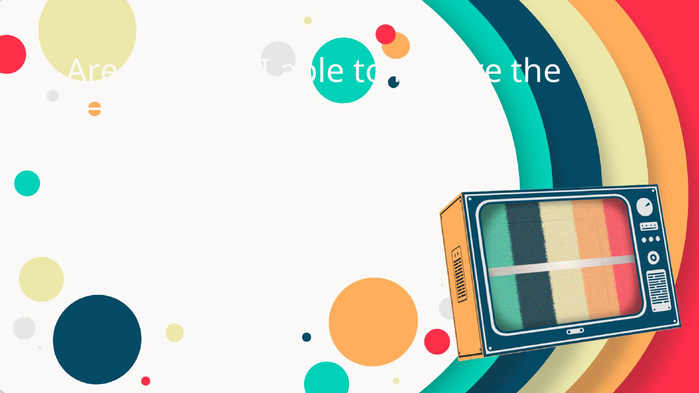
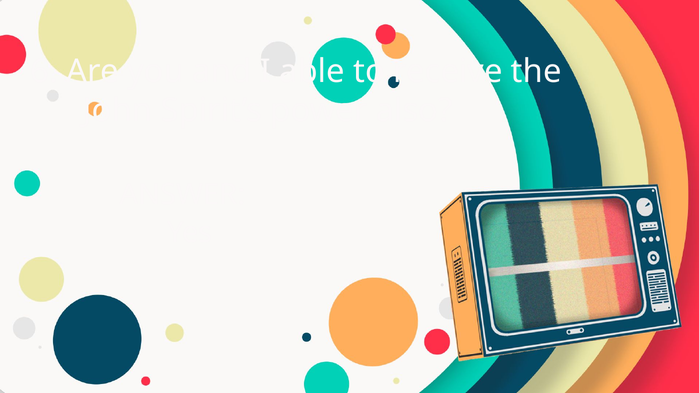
Hats: Hats -> John
